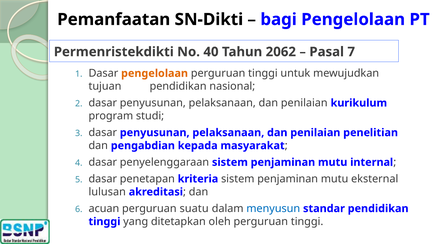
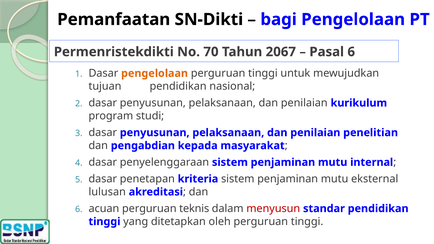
40: 40 -> 70
2062: 2062 -> 2067
Pasal 7: 7 -> 6
suatu: suatu -> teknis
menyusun colour: blue -> red
